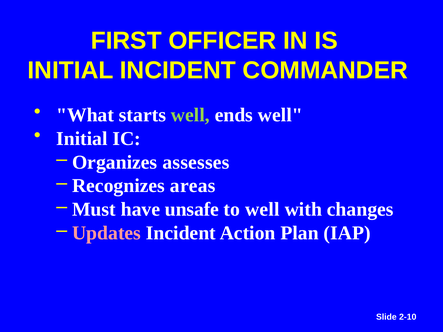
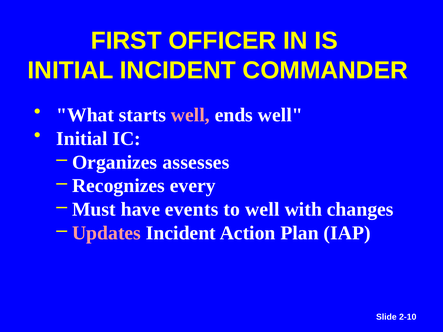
well at (190, 115) colour: light green -> pink
areas: areas -> every
unsafe: unsafe -> events
